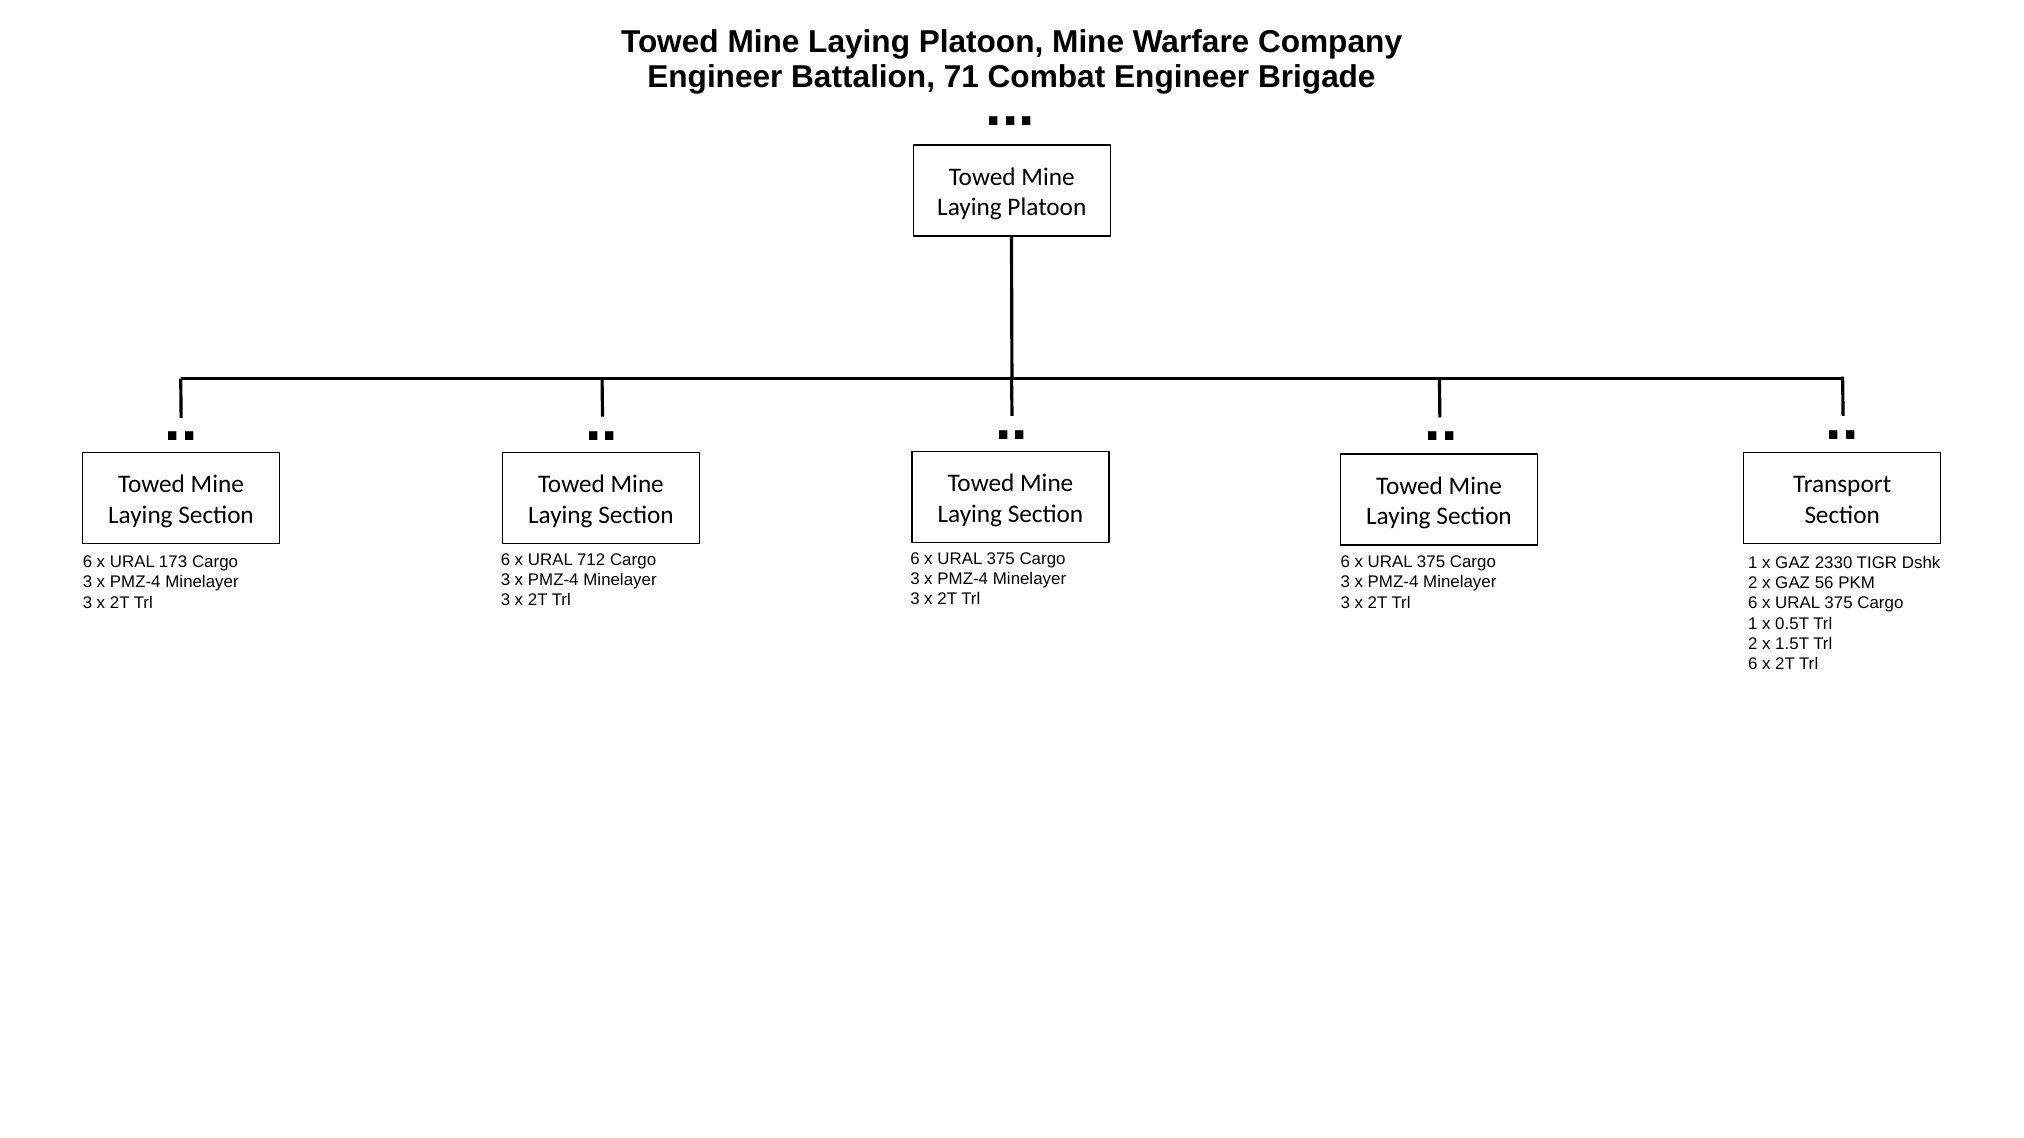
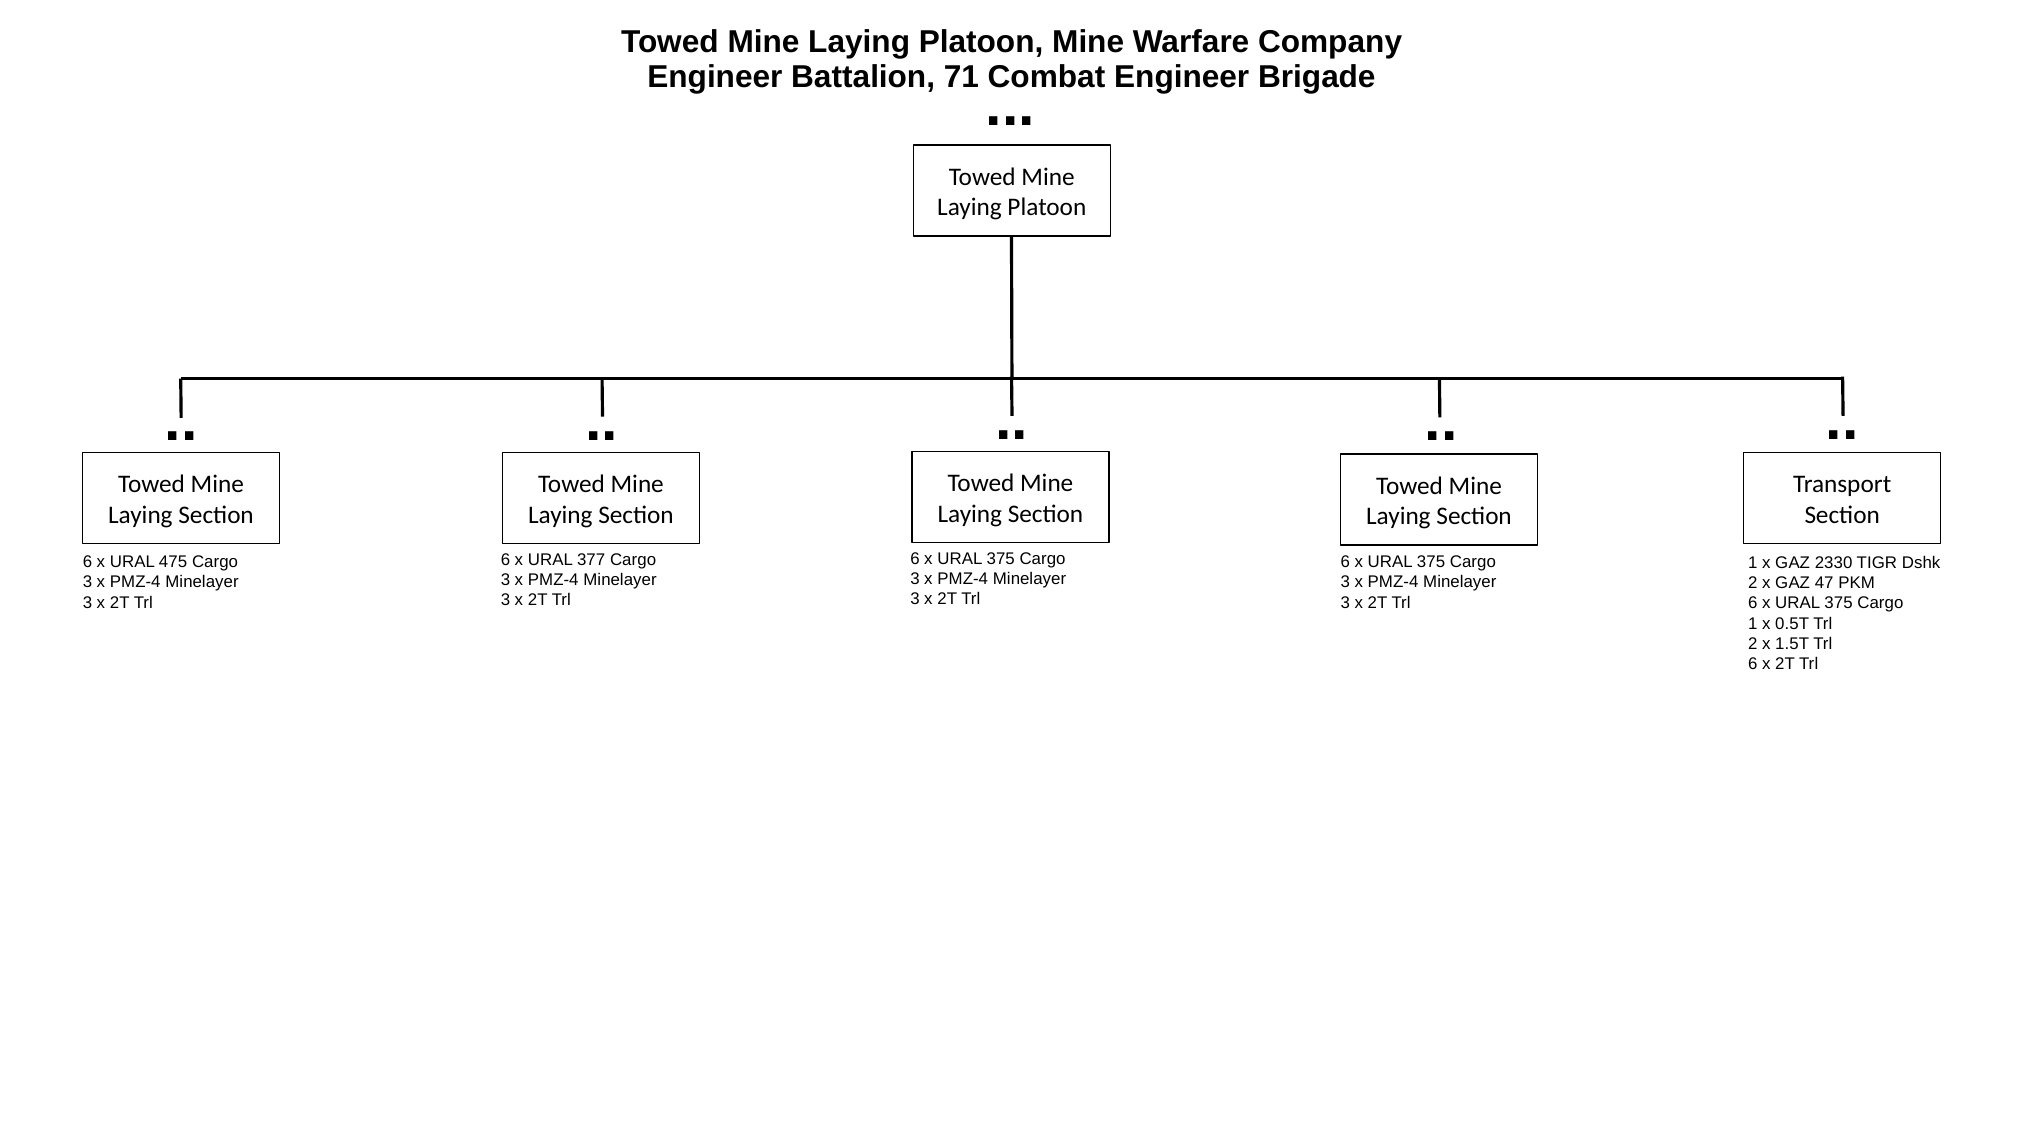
712: 712 -> 377
173: 173 -> 475
56: 56 -> 47
